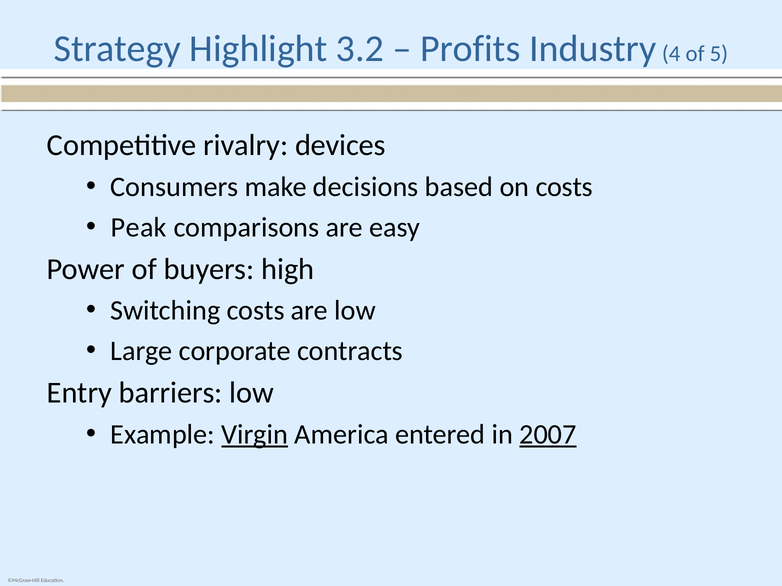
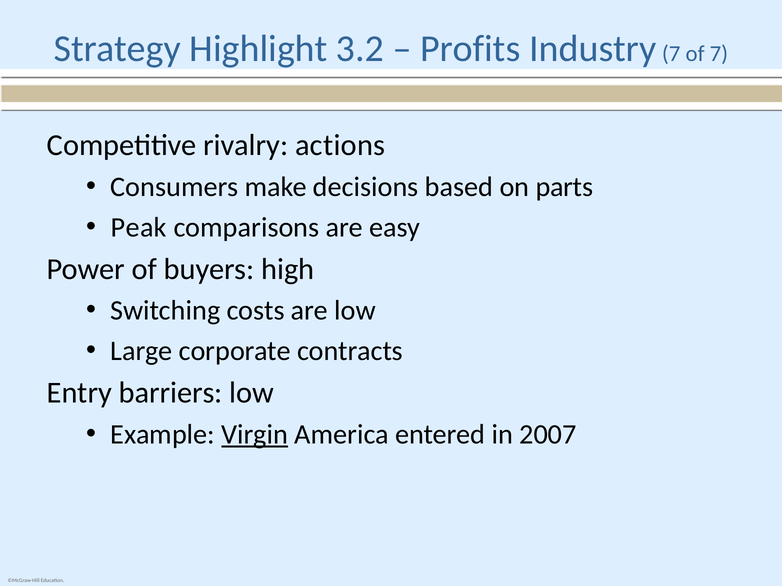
Industry 4: 4 -> 7
of 5: 5 -> 7
devices: devices -> actions
on costs: costs -> parts
2007 underline: present -> none
